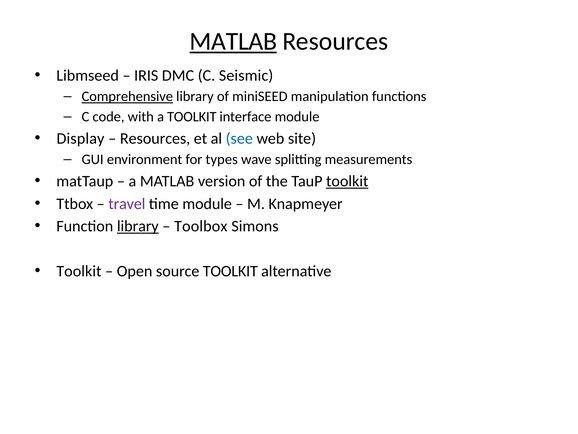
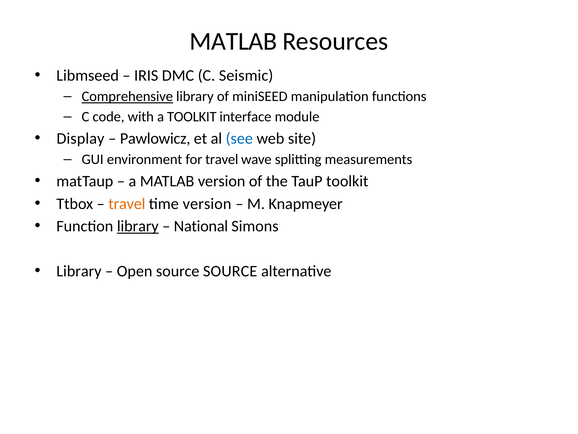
MATLAB at (233, 41) underline: present -> none
Resources at (155, 138): Resources -> Pawlowicz
for types: types -> travel
toolkit at (347, 181) underline: present -> none
travel at (127, 203) colour: purple -> orange
time module: module -> version
Toolbox: Toolbox -> National
Toolkit at (79, 271): Toolkit -> Library
source TOOLKIT: TOOLKIT -> SOURCE
